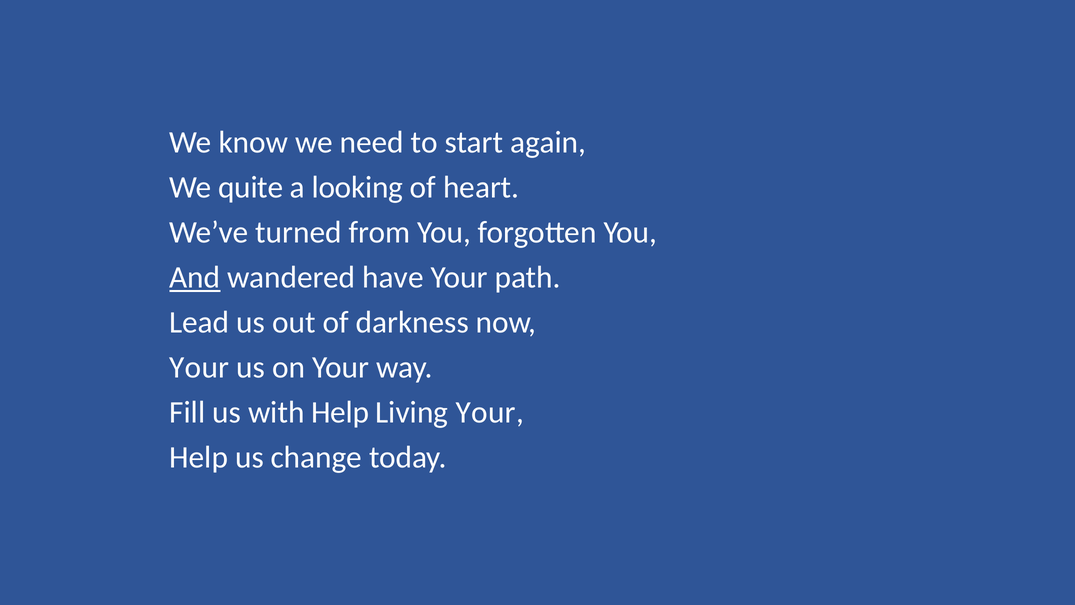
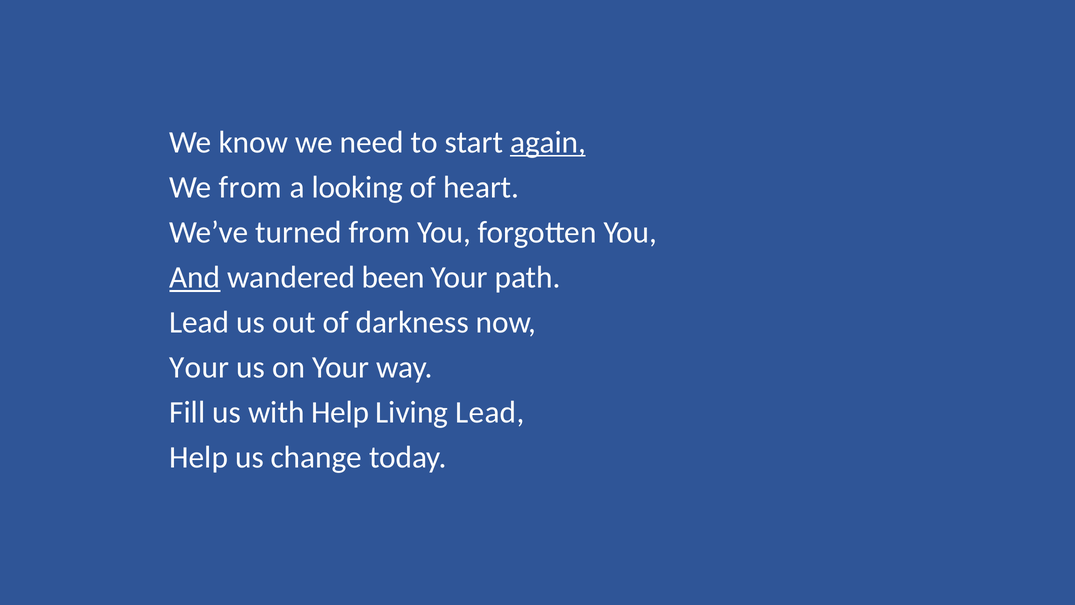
again underline: none -> present
We quite: quite -> from
have: have -> been
Living Your: Your -> Lead
